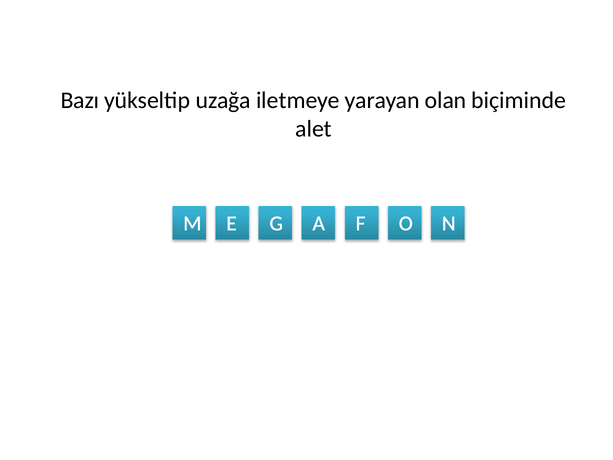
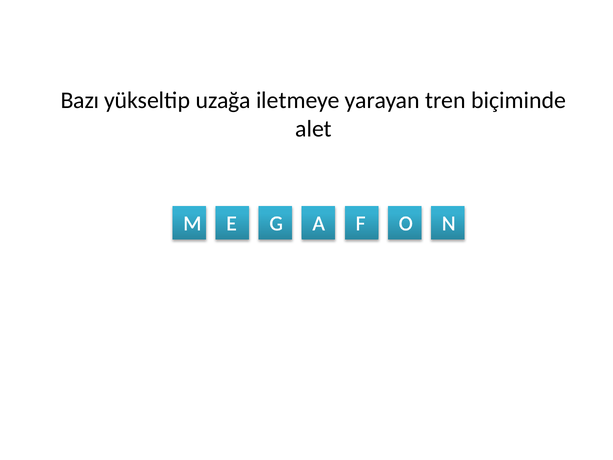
olan: olan -> tren
